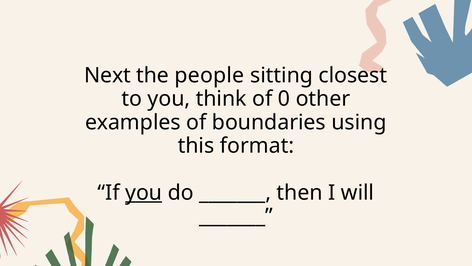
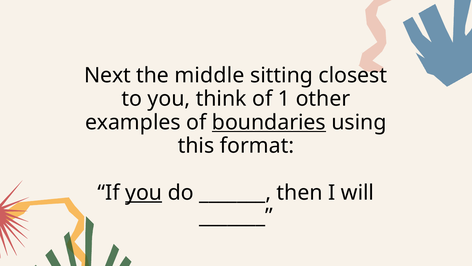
people: people -> middle
0: 0 -> 1
boundaries underline: none -> present
